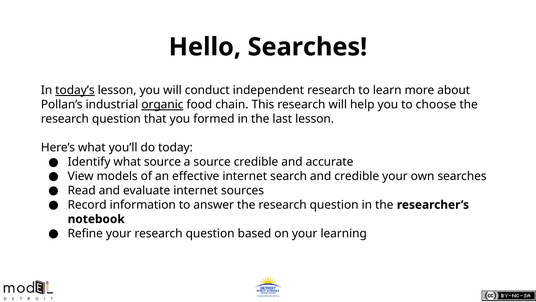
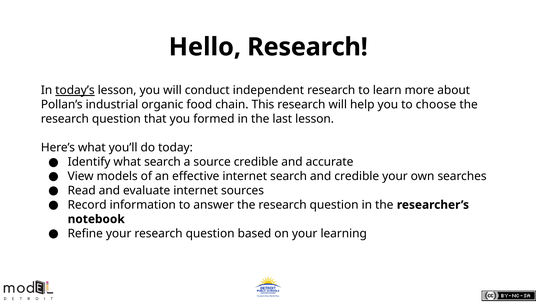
Hello Searches: Searches -> Research
organic underline: present -> none
what source: source -> search
